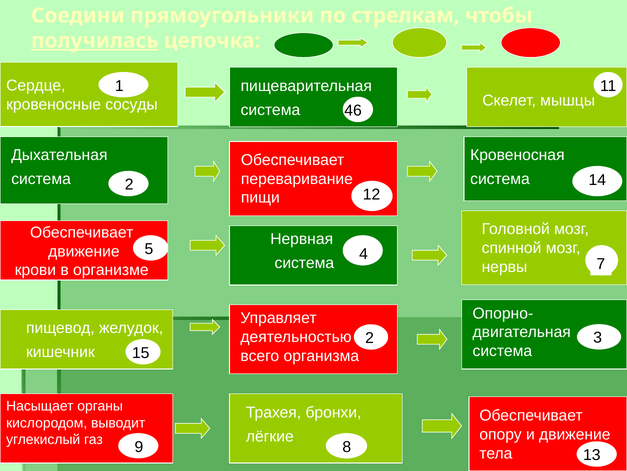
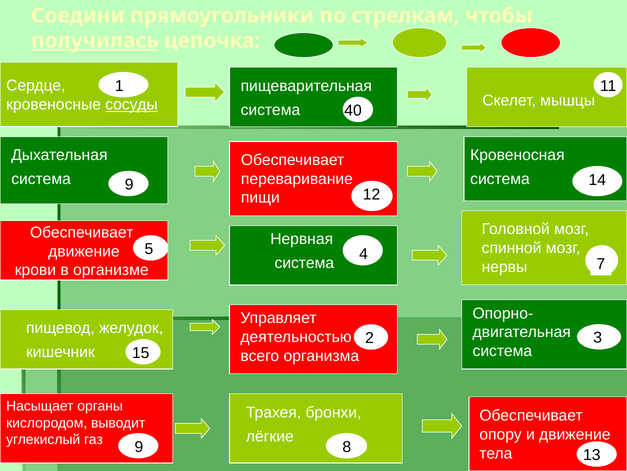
сосуды underline: none -> present
46: 46 -> 40
система 2: 2 -> 9
